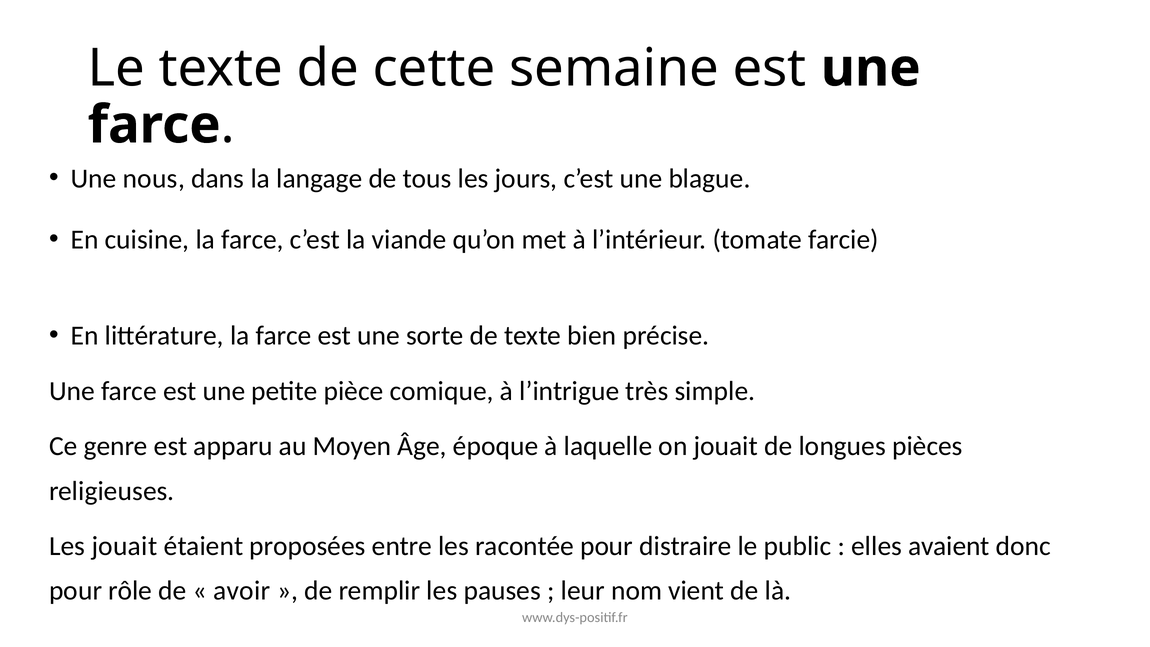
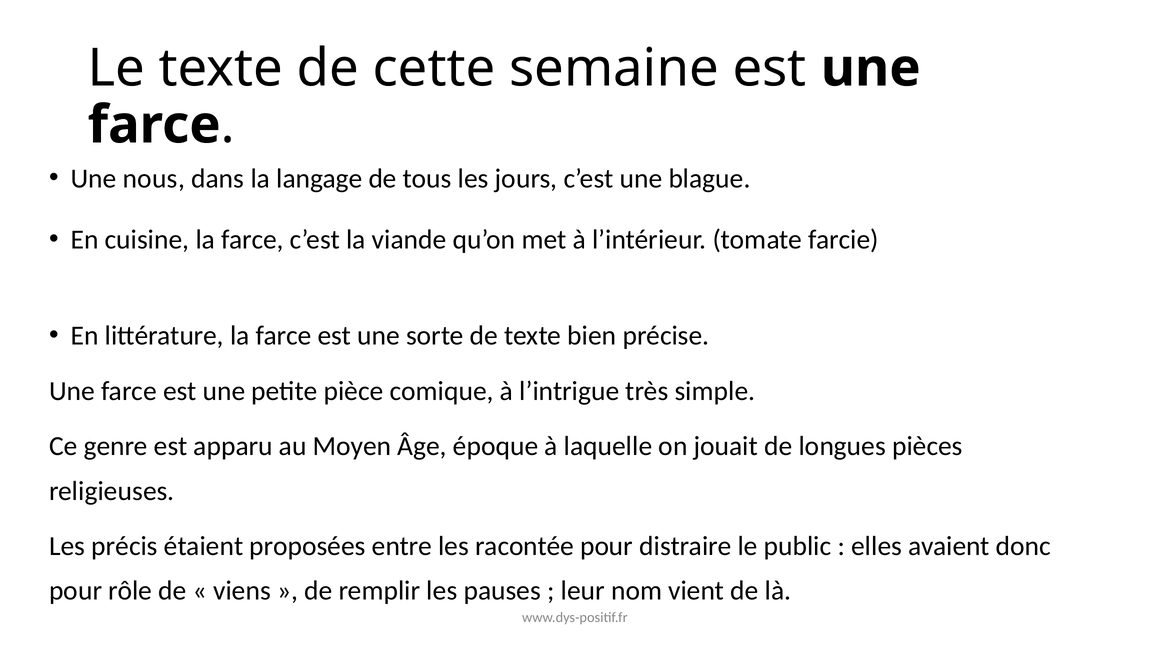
Les jouait: jouait -> précis
avoir: avoir -> viens
